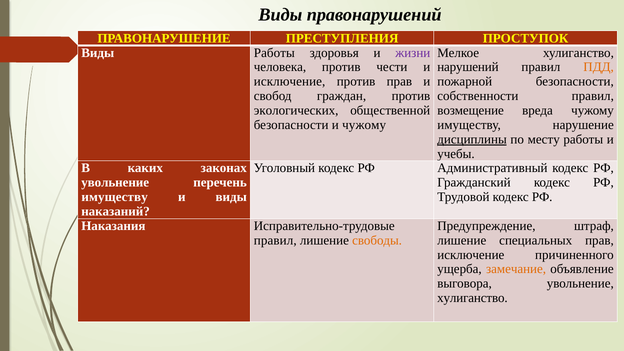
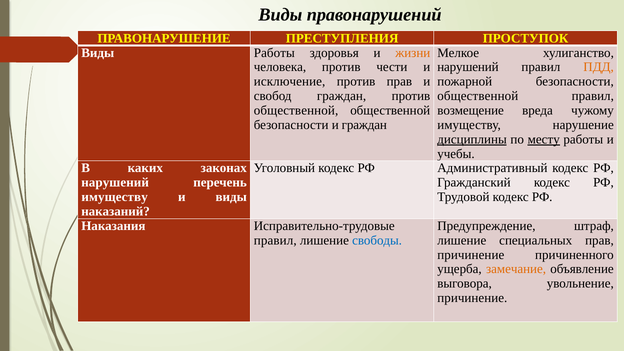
жизни colour: purple -> orange
собственности at (478, 96): собственности -> общественной
экологических at (296, 110): экологических -> общественной
и чужому: чужому -> граждан
месту underline: none -> present
увольнение at (115, 183): увольнение -> нарушений
свободы colour: orange -> blue
исключение at (471, 255): исключение -> причинение
хулиганство at (472, 298): хулиганство -> причинение
